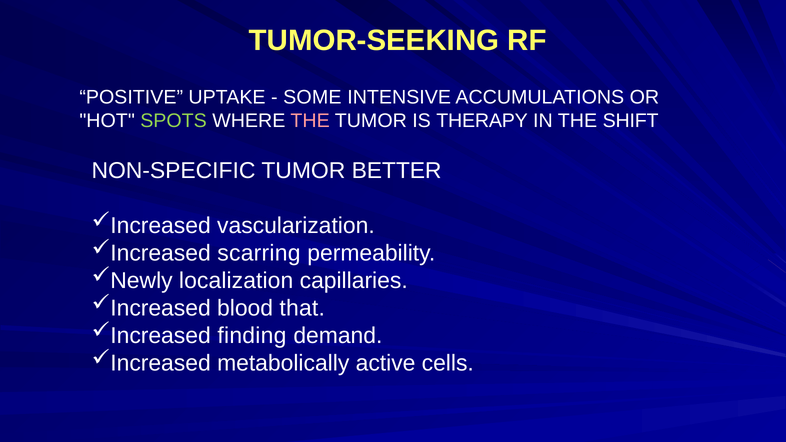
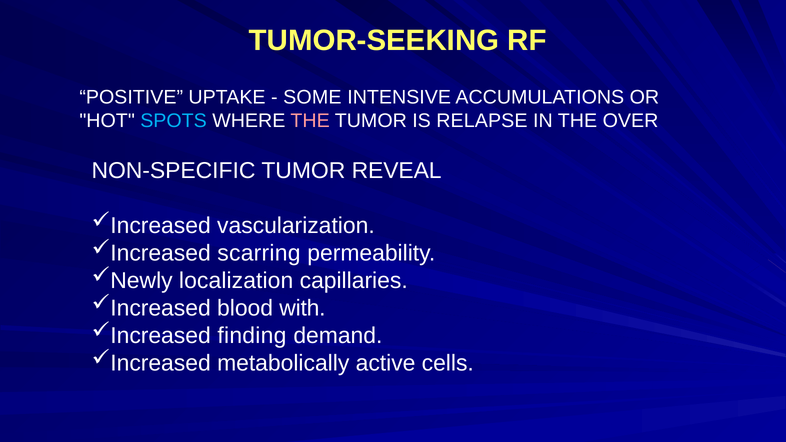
SPOTS colour: light green -> light blue
THERAPY: THERAPY -> RELAPSE
SHIFT: SHIFT -> OVER
BETTER: BETTER -> REVEAL
that: that -> with
